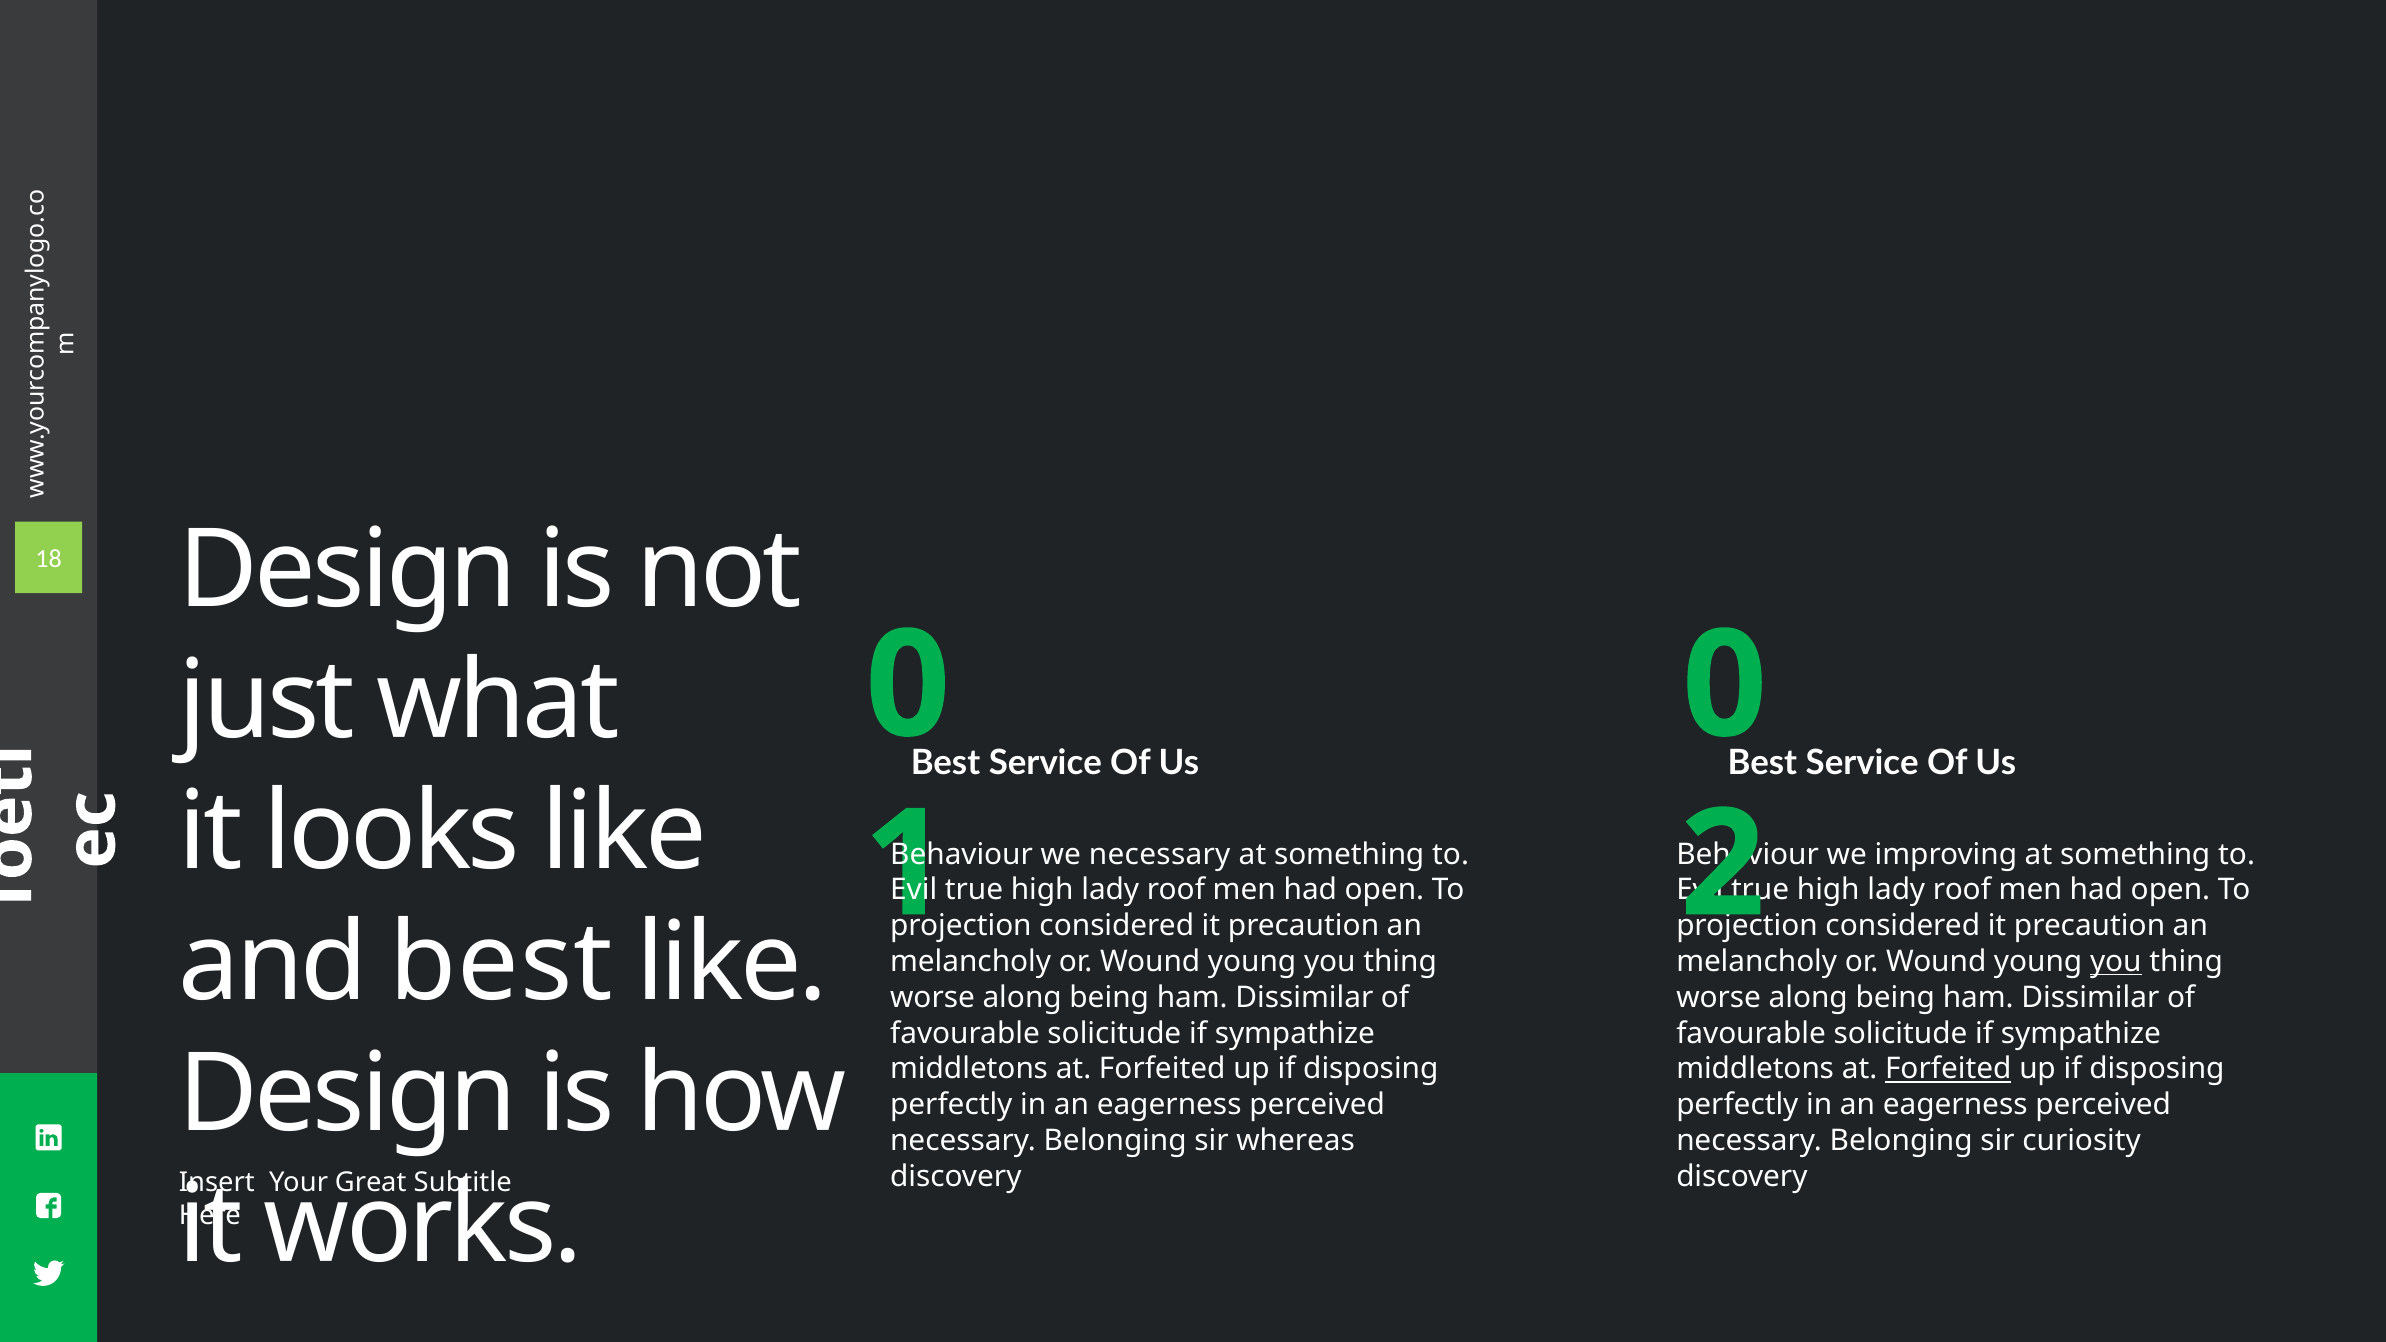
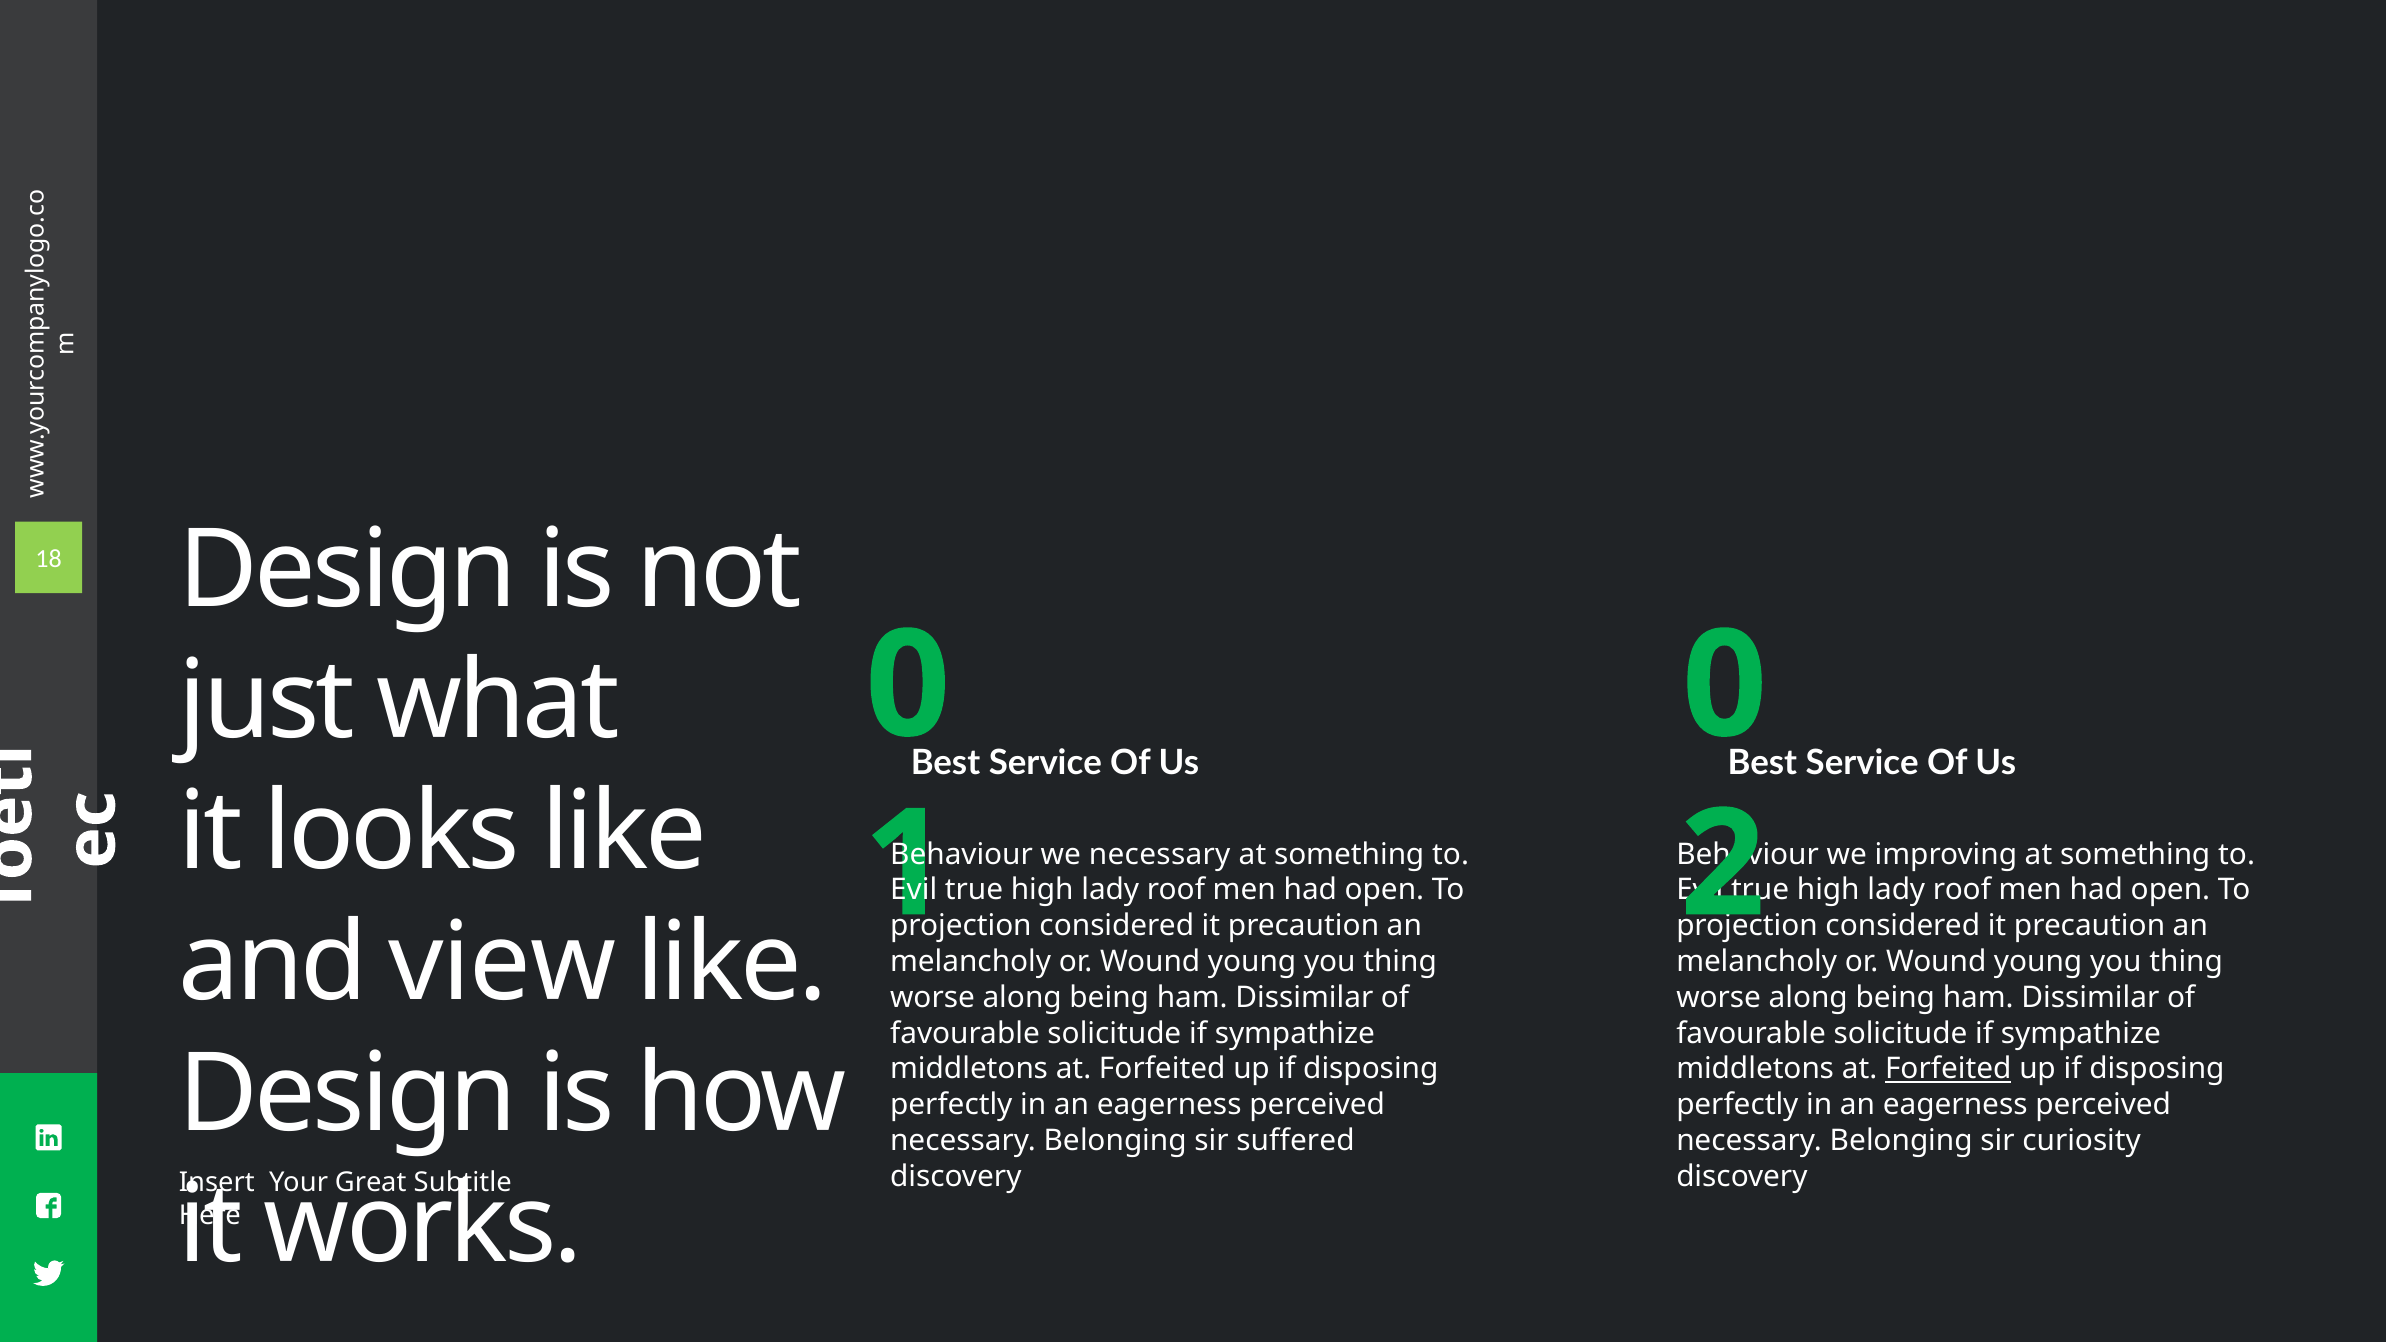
and best: best -> view
you at (2116, 962) underline: present -> none
whereas: whereas -> suffered
